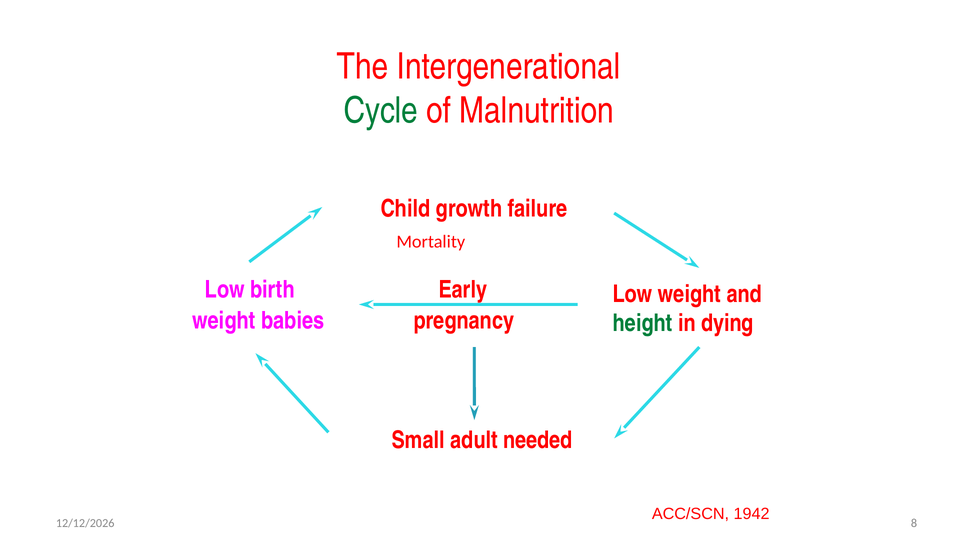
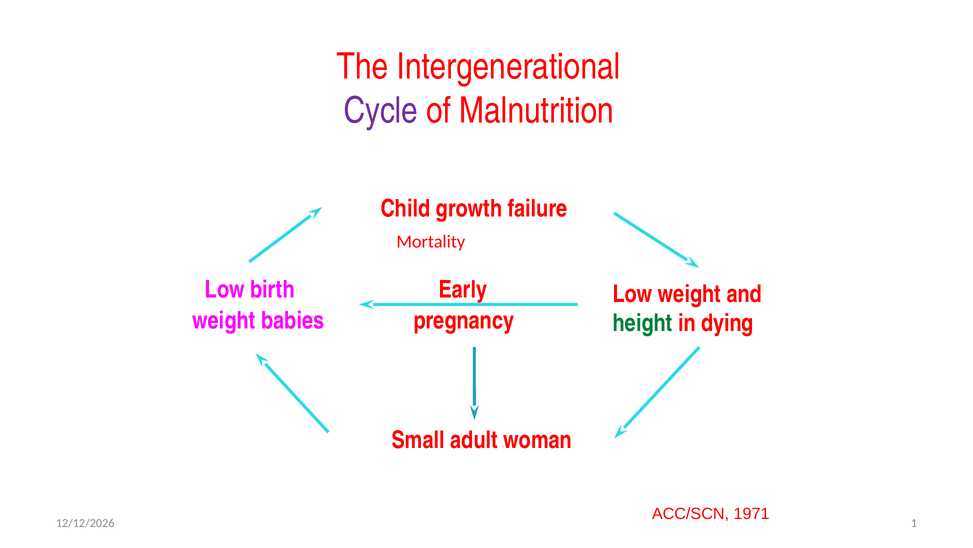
Cycle colour: green -> purple
needed: needed -> woman
1942: 1942 -> 1971
8: 8 -> 1
